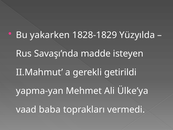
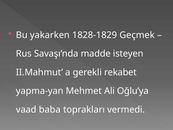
Yüzyılda: Yüzyılda -> Geçmek
getirildi: getirildi -> rekabet
Ülke’ya: Ülke’ya -> Oğlu’ya
